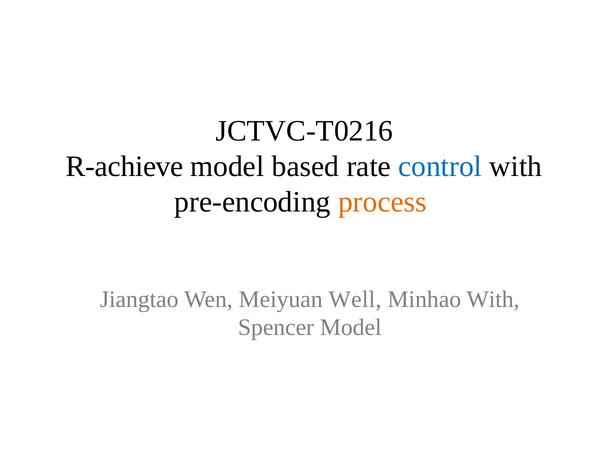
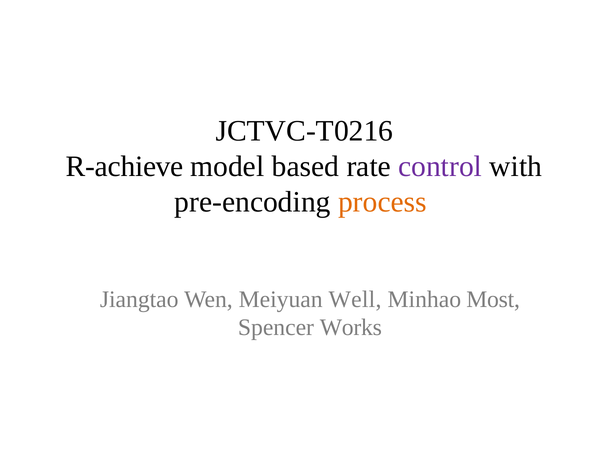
control colour: blue -> purple
Minhao With: With -> Most
Spencer Model: Model -> Works
